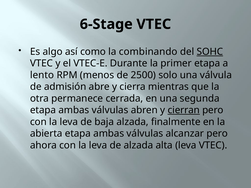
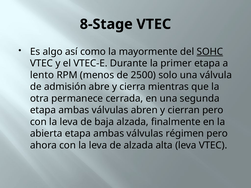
6-Stage: 6-Stage -> 8-Stage
combinando: combinando -> mayormente
cierran underline: present -> none
alcanzar: alcanzar -> régimen
